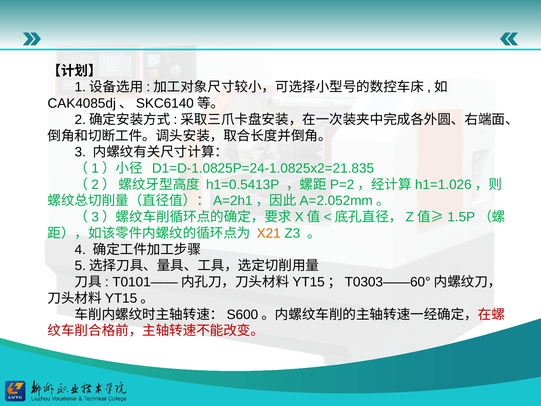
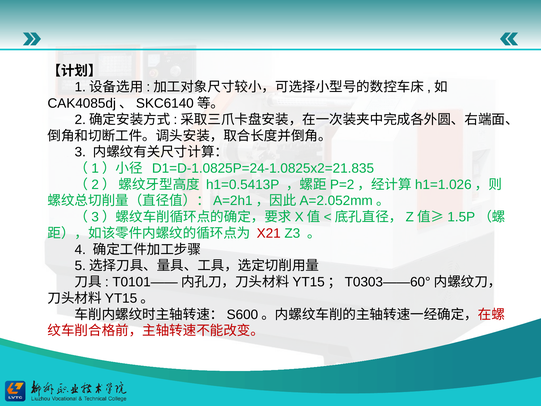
X21 colour: orange -> red
